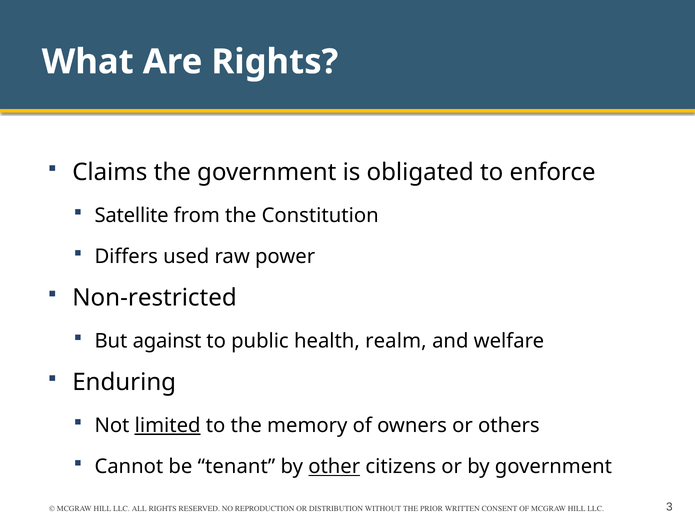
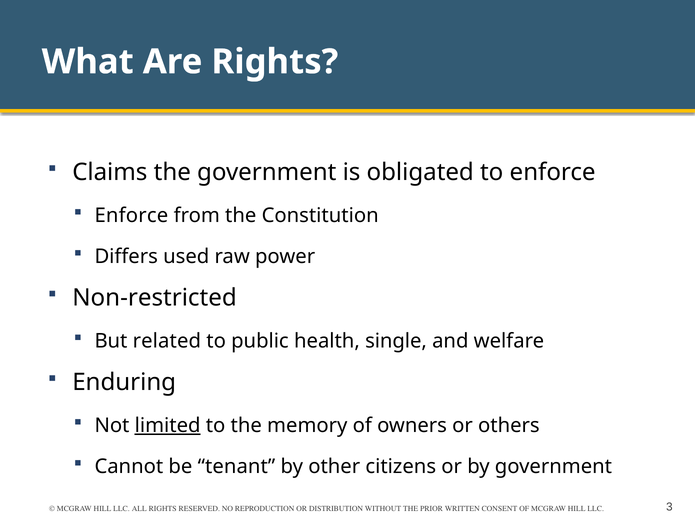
Satellite at (132, 216): Satellite -> Enforce
against: against -> related
realm: realm -> single
other underline: present -> none
